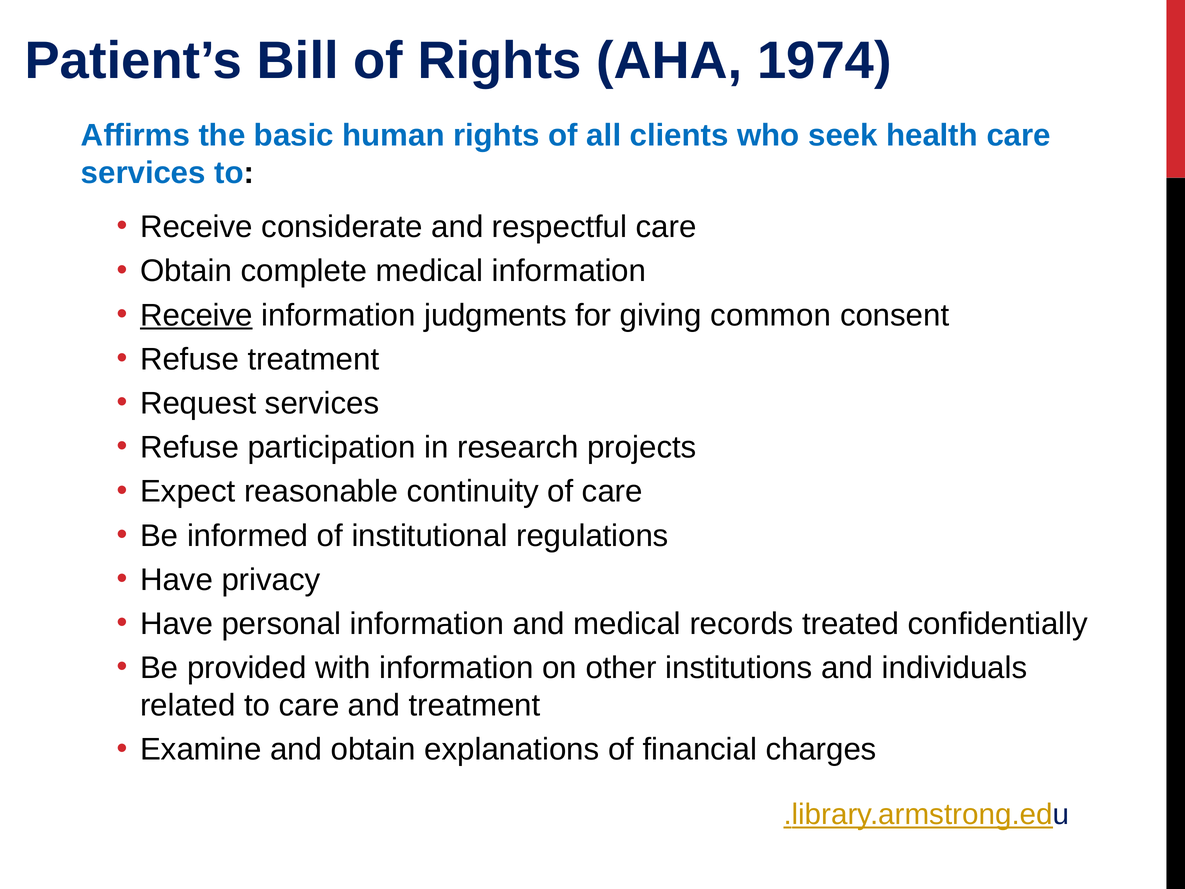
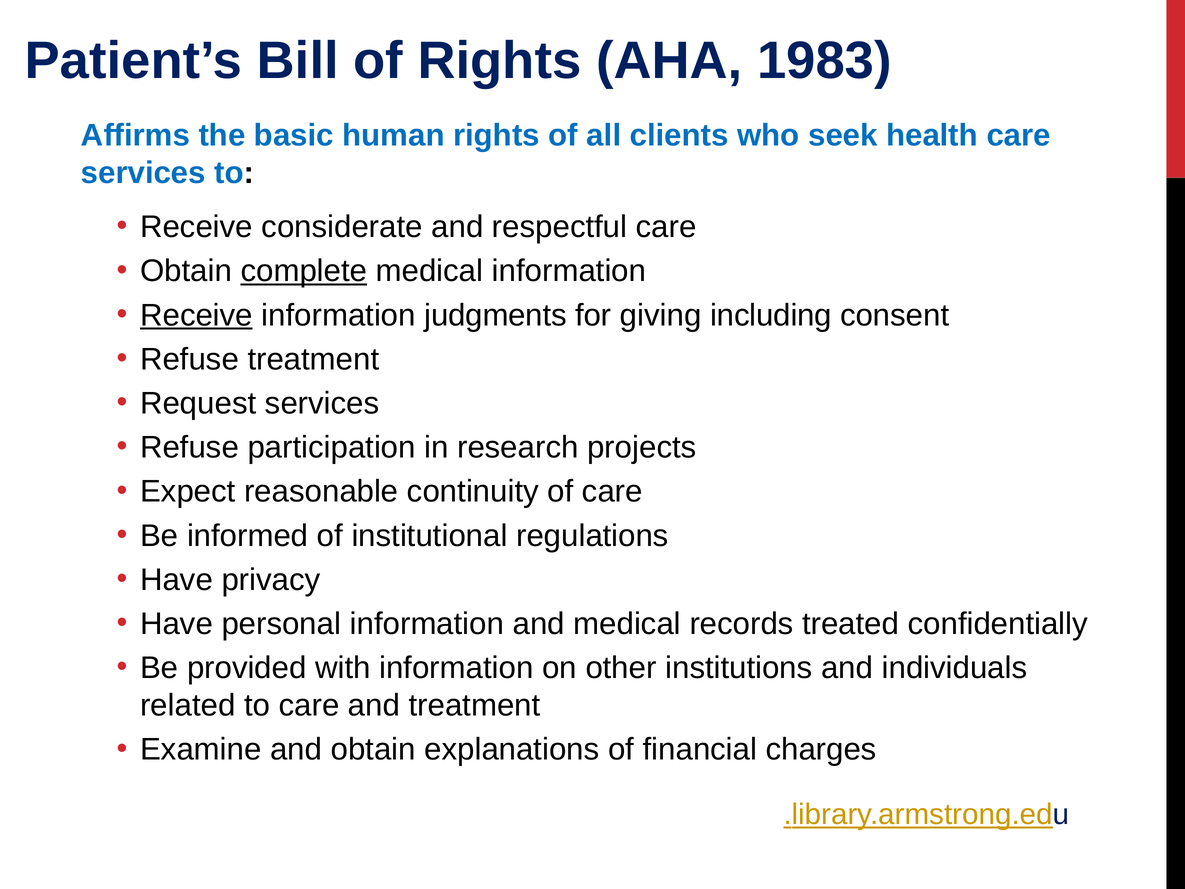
1974: 1974 -> 1983
complete underline: none -> present
common: common -> including
